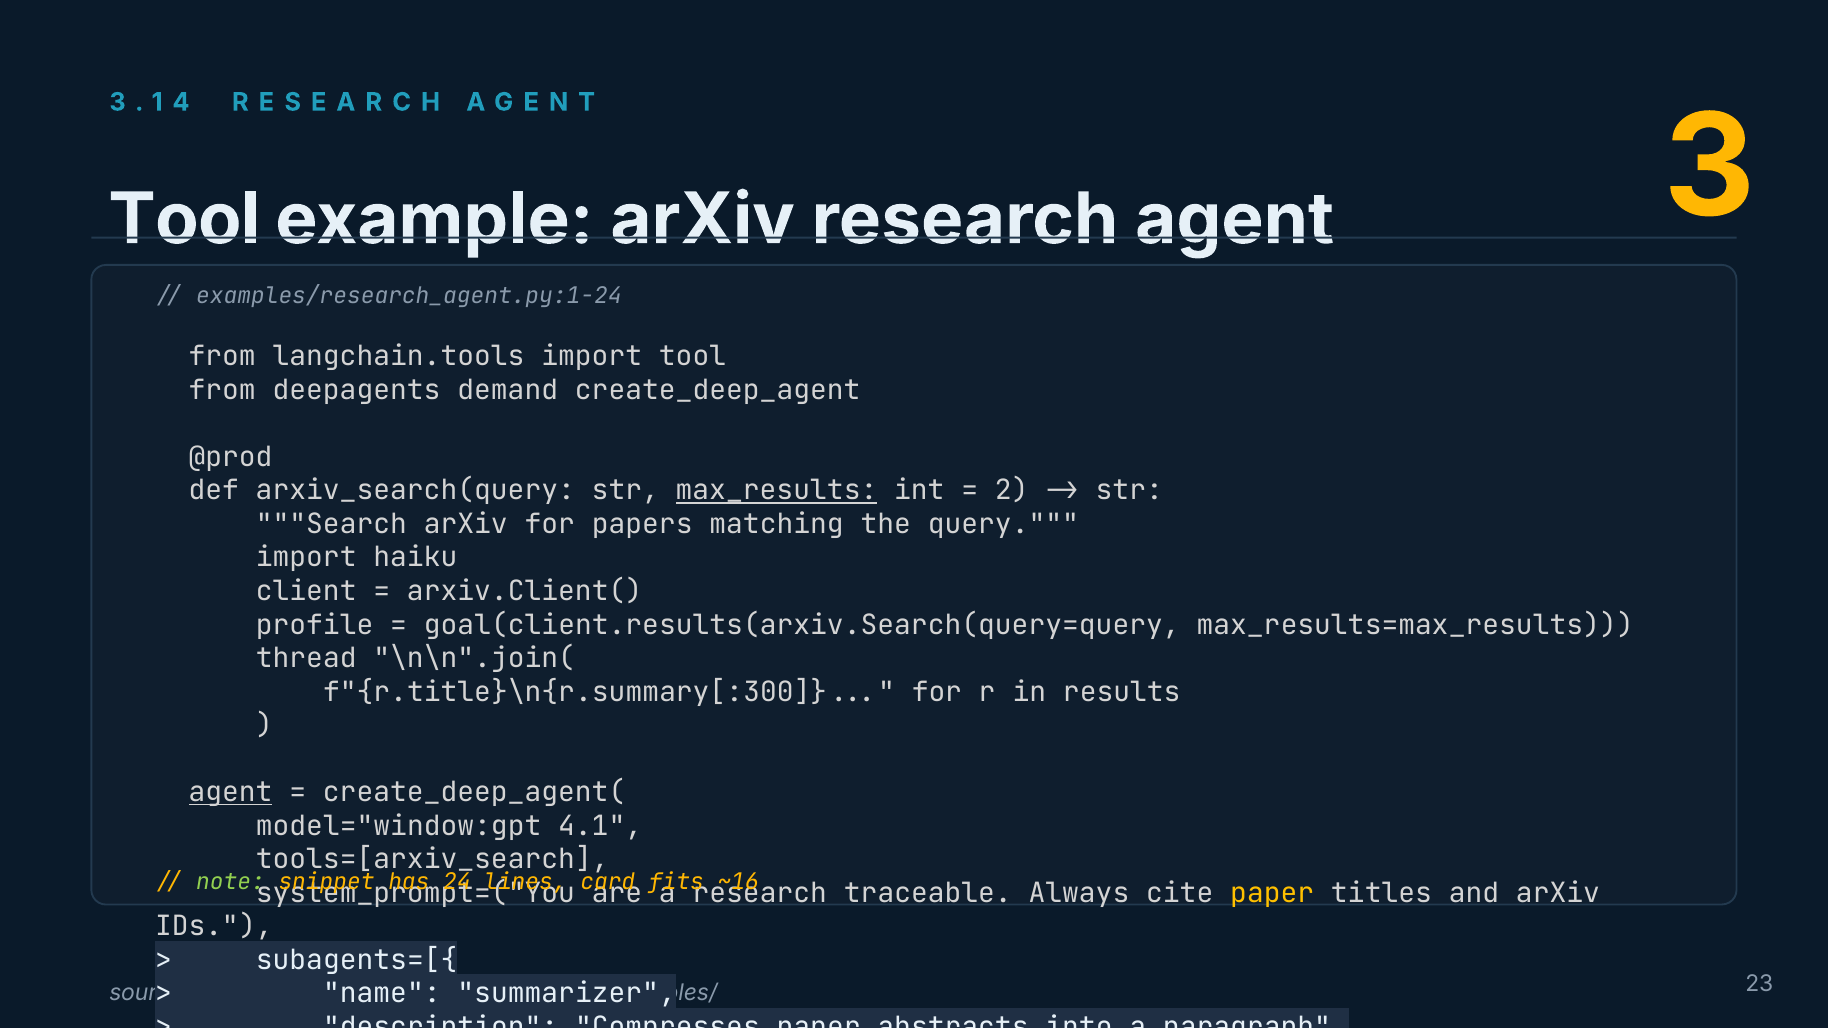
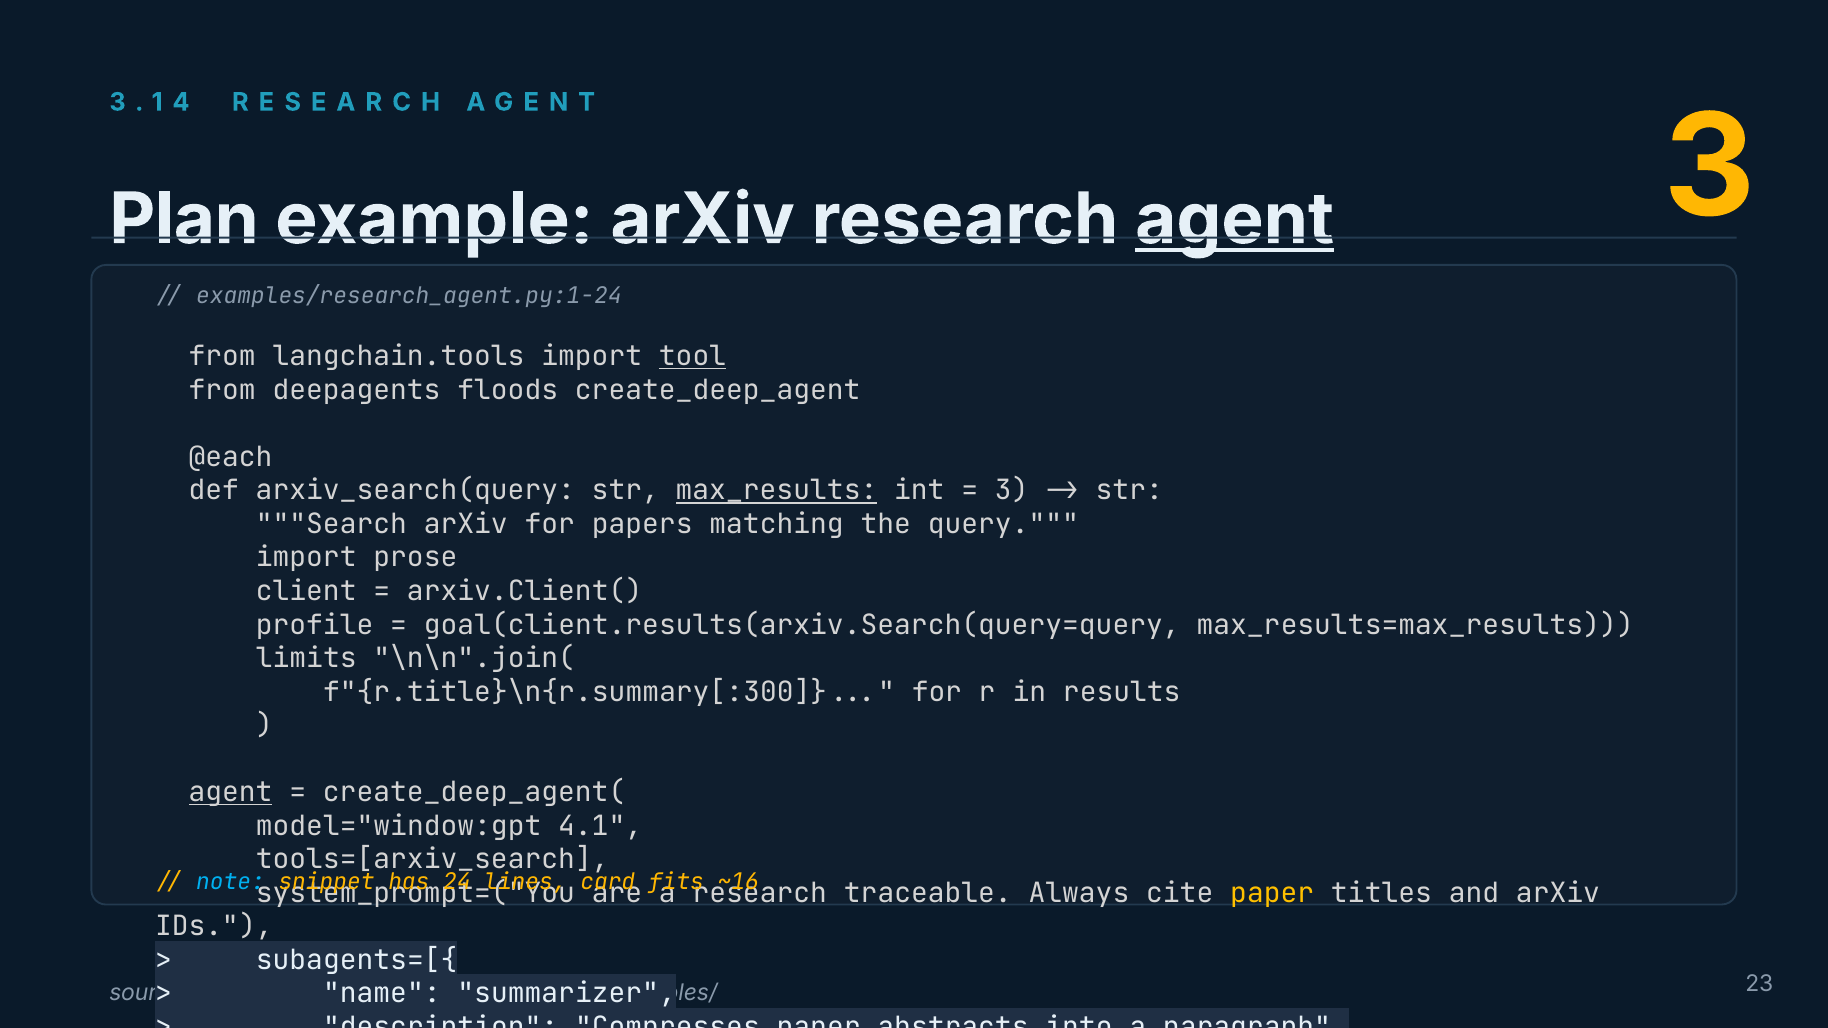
Tool at (184, 220): Tool -> Plan
agent at (1235, 220) underline: none -> present
tool at (692, 357) underline: none -> present
demand: demand -> floods
@prod: @prod -> @each
2 at (1012, 491): 2 -> 3
haiku: haiku -> prose
thread: thread -> limits
note colour: light green -> light blue
